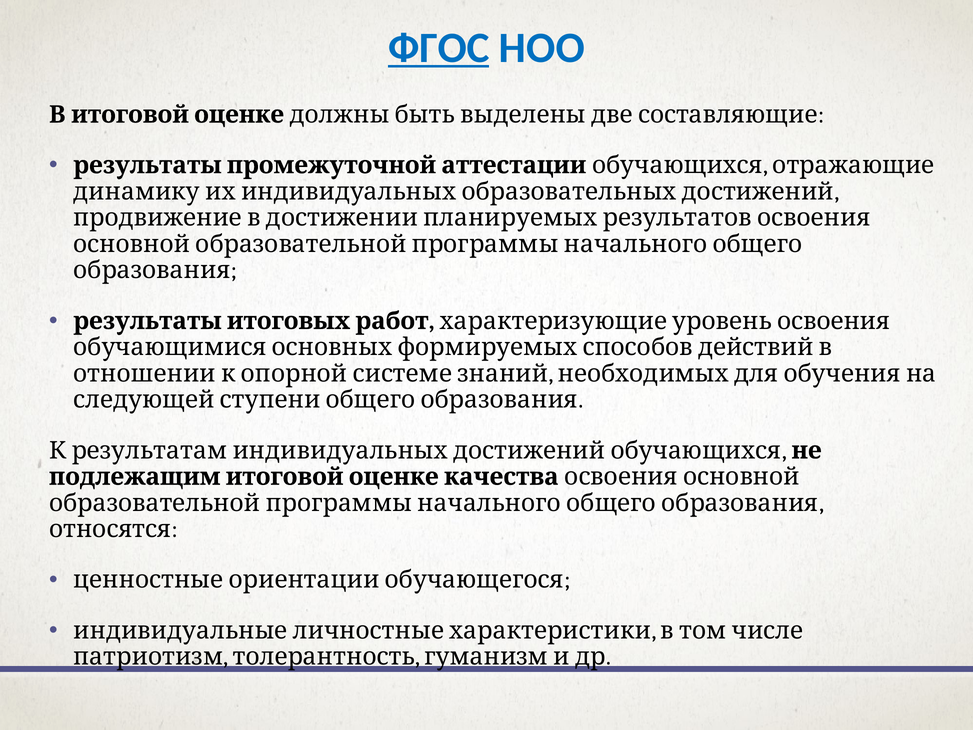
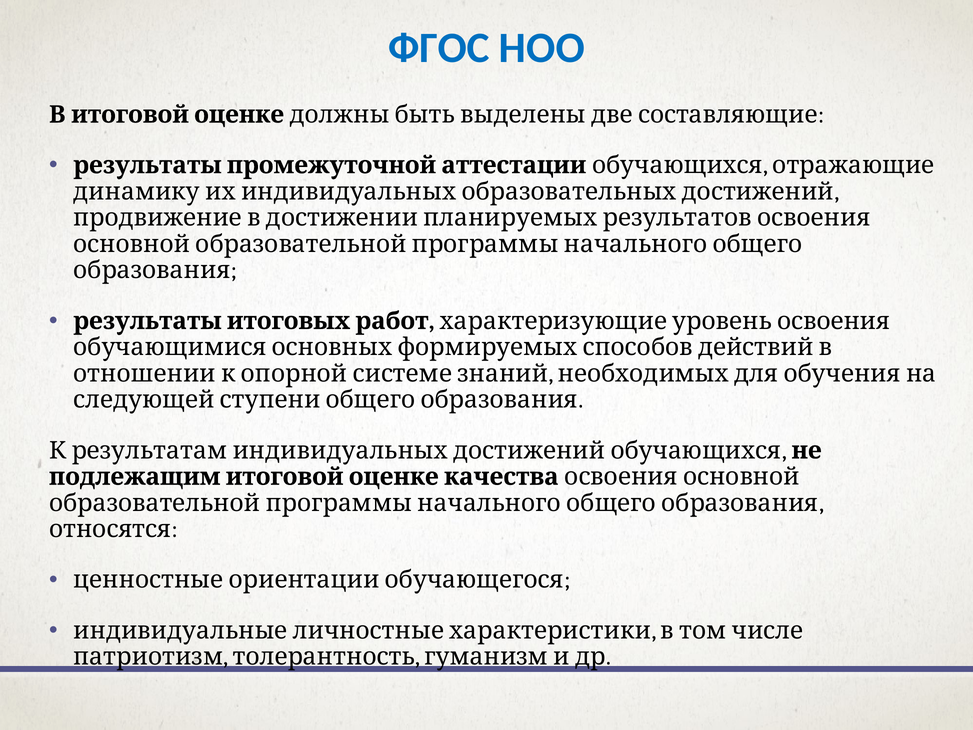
ФГОС underline: present -> none
